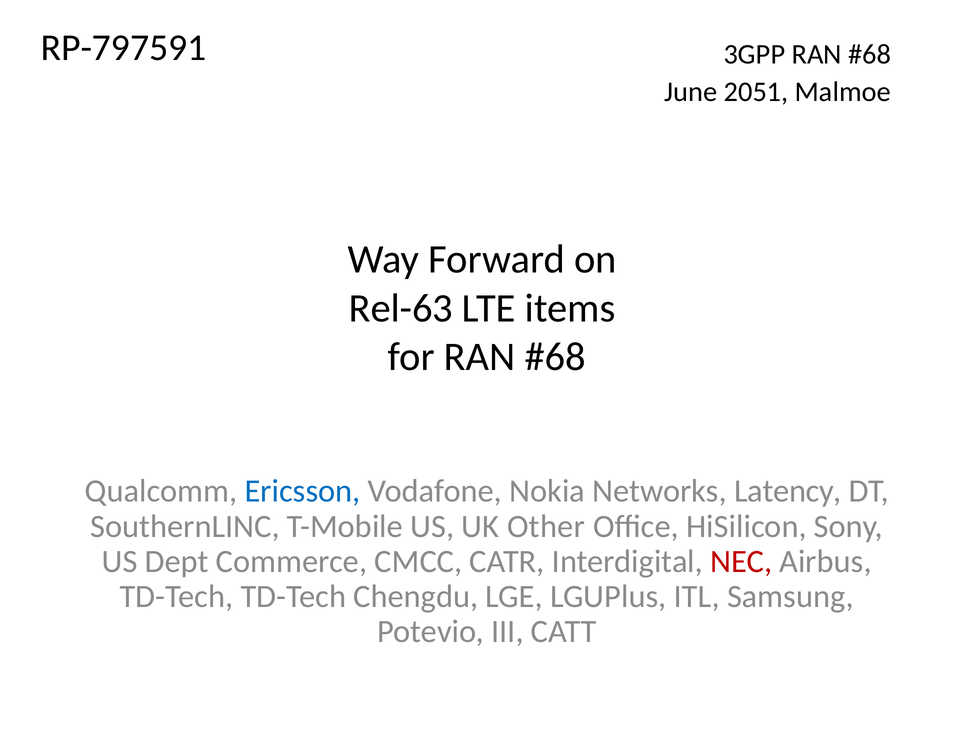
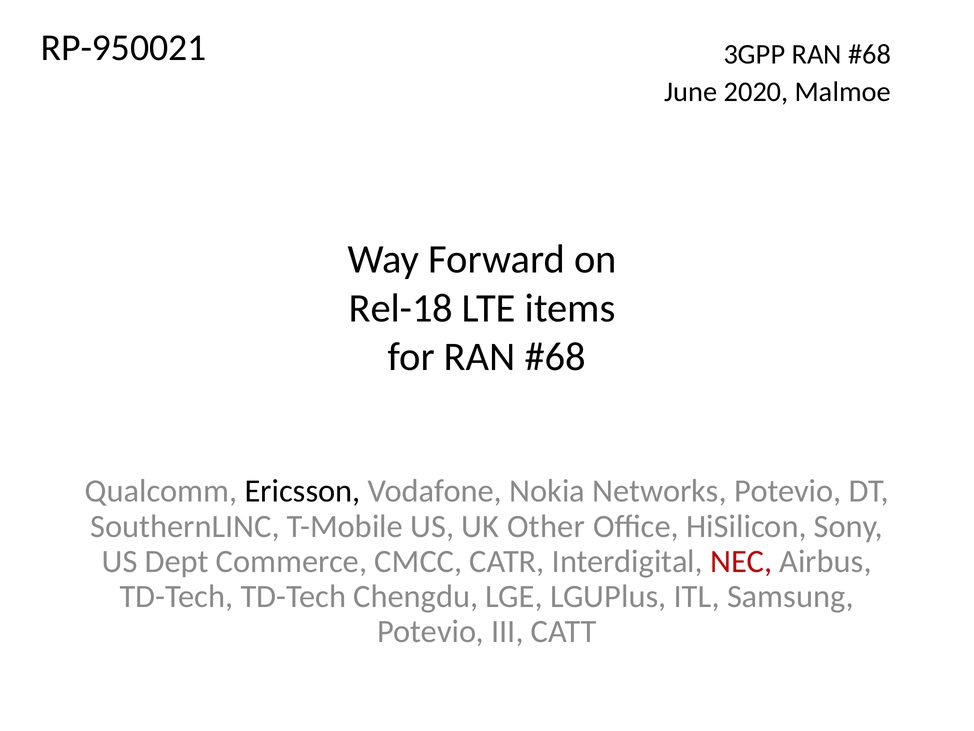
RP-797591: RP-797591 -> RP-950021
2051: 2051 -> 2020
Rel-63: Rel-63 -> Rel-18
Ericsson colour: blue -> black
Networks Latency: Latency -> Potevio
